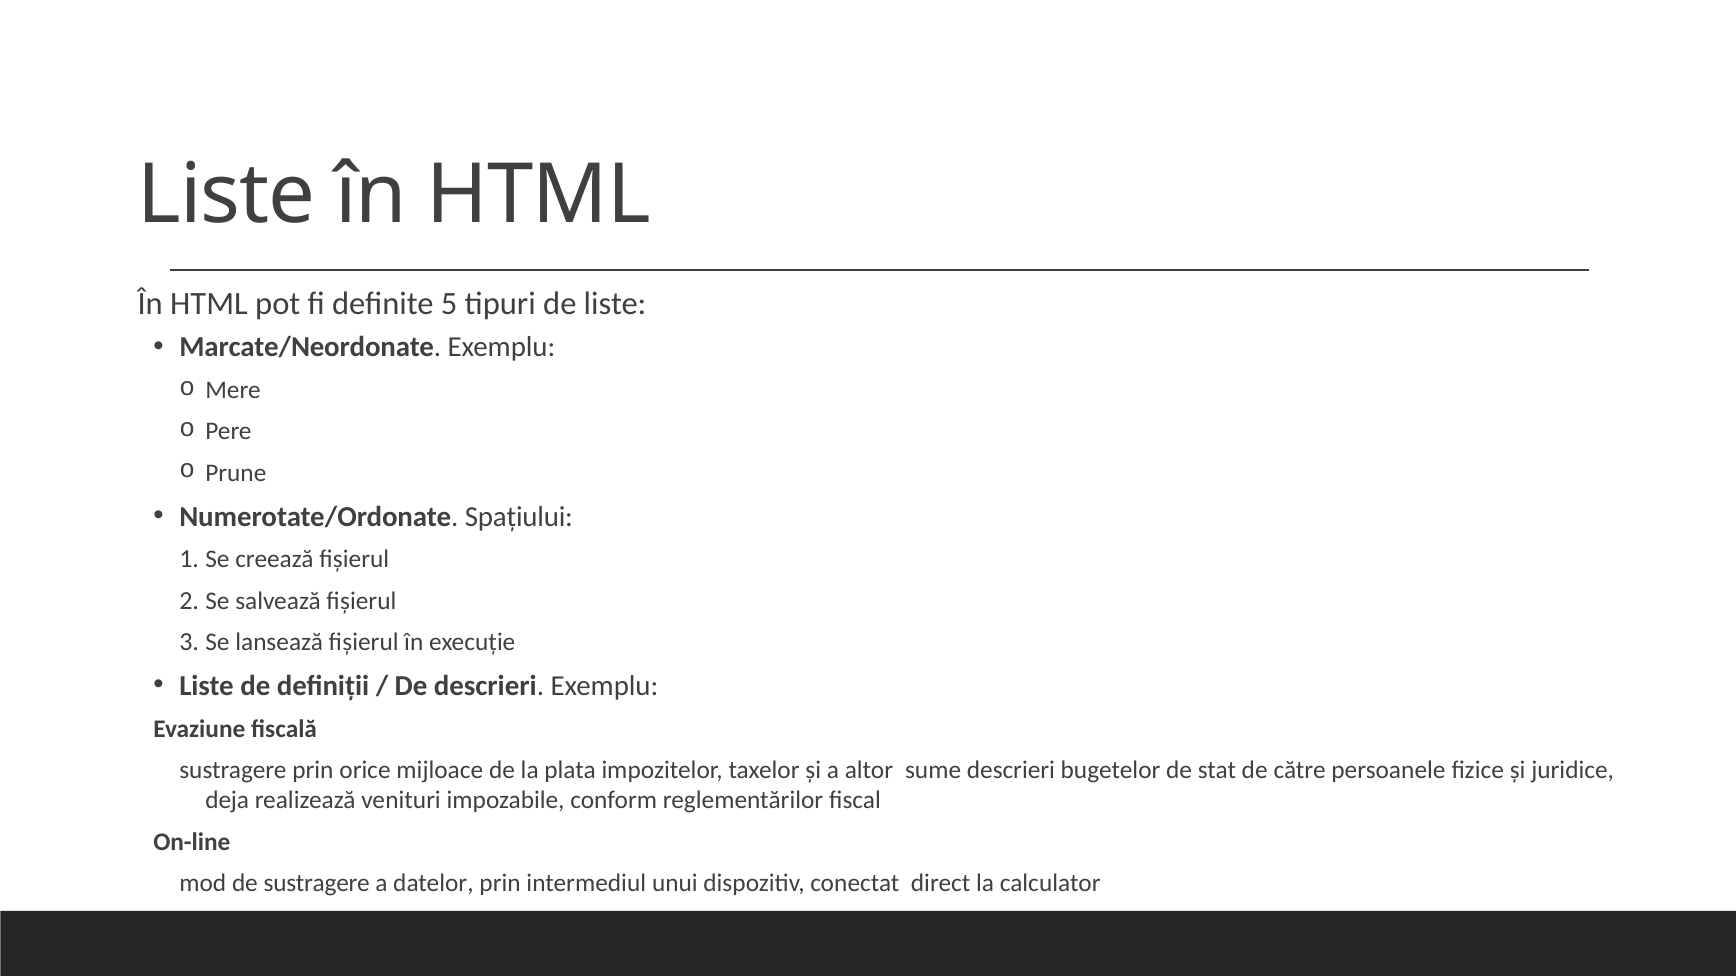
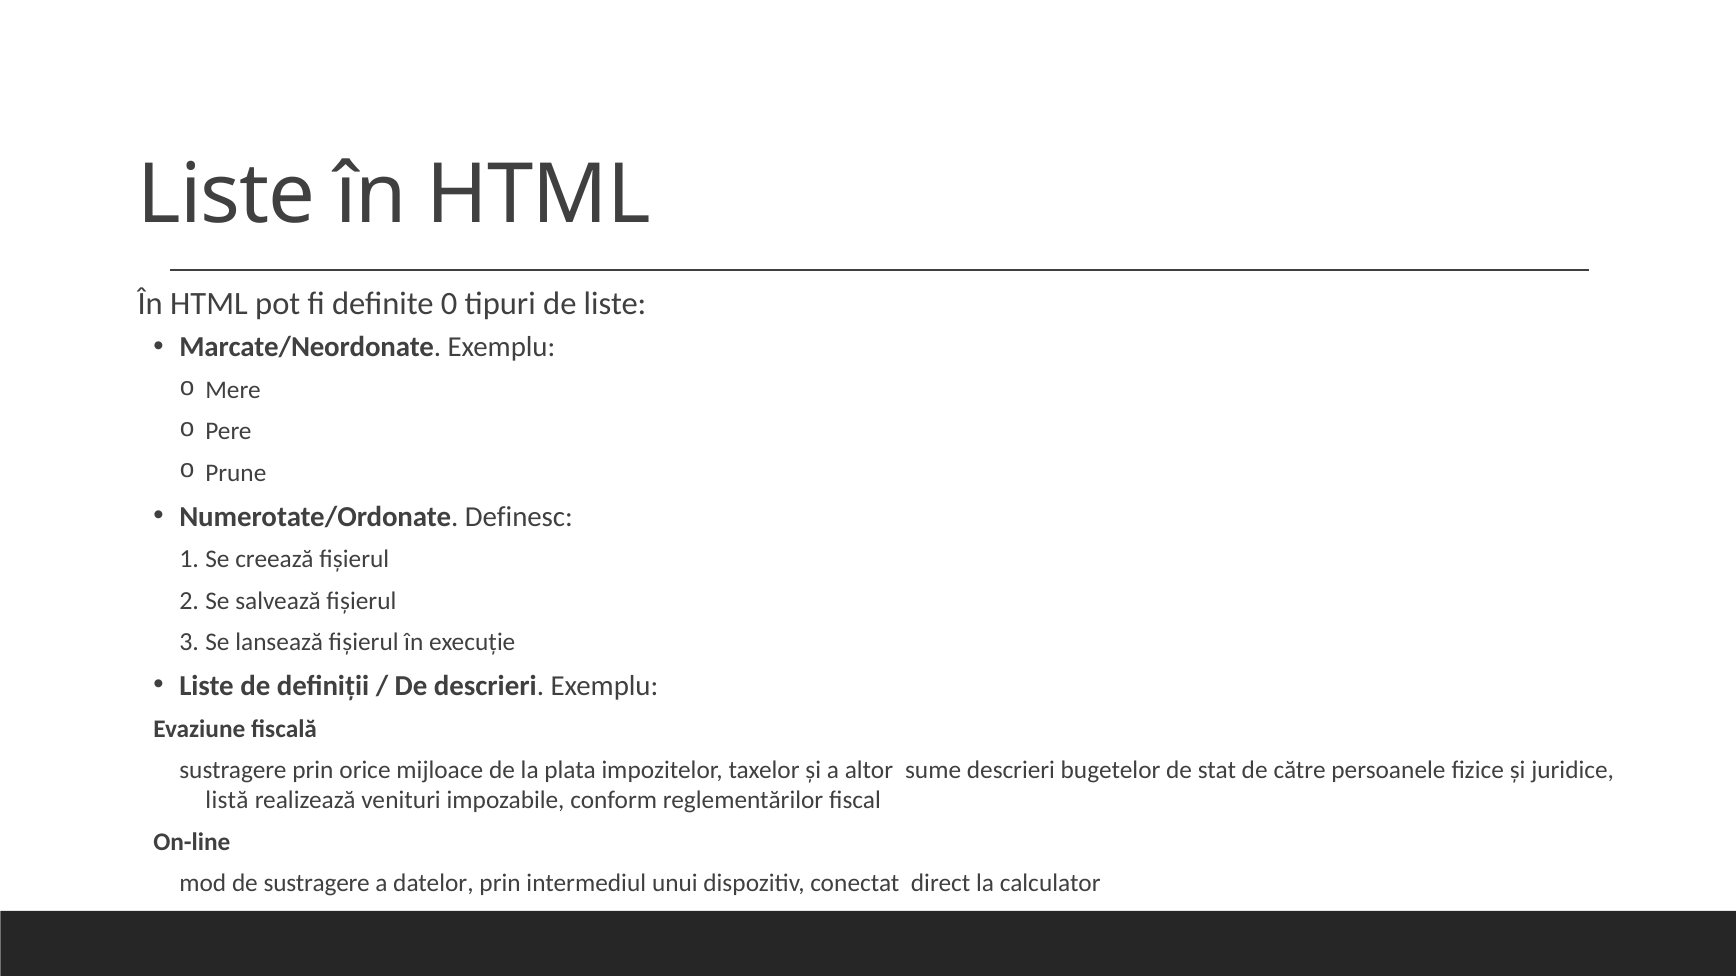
5: 5 -> 0
Spaţiului: Spaţiului -> Definesc
deja: deja -> listă
